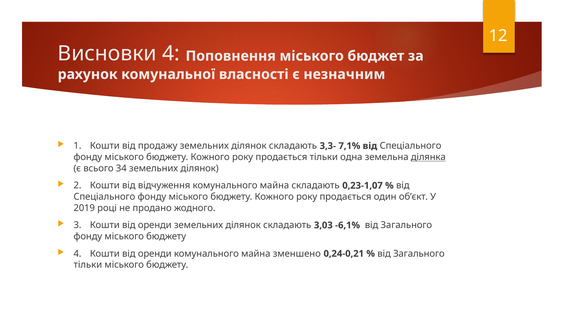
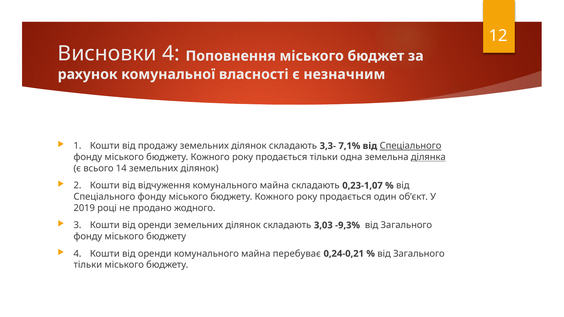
Спеціального at (411, 146) underline: none -> present
34: 34 -> 14
-6,1%: -6,1% -> -9,3%
зменшено: зменшено -> перебуває
